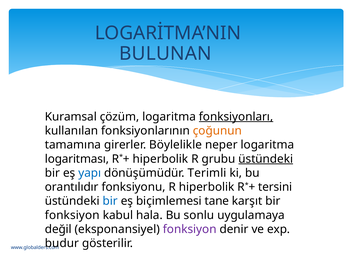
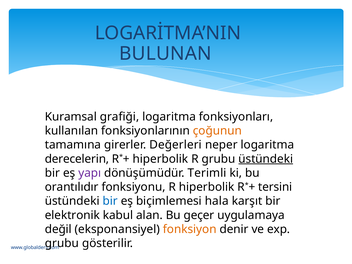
çözüm: çözüm -> grafiği
fonksiyonları underline: present -> none
Böylelikle: Böylelikle -> Değerleri
logaritması: logaritması -> derecelerin
yapı colour: blue -> purple
tane: tane -> hala
fonksiyon at (72, 215): fonksiyon -> elektronik
hala: hala -> alan
sonlu: sonlu -> geçer
fonksiyon at (190, 229) colour: purple -> orange
budur at (62, 243): budur -> grubu
